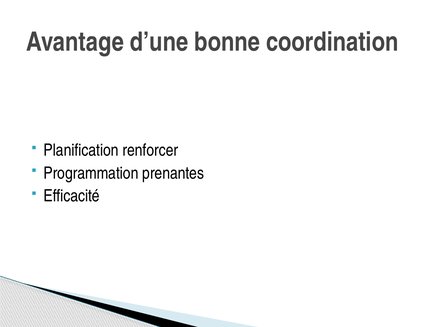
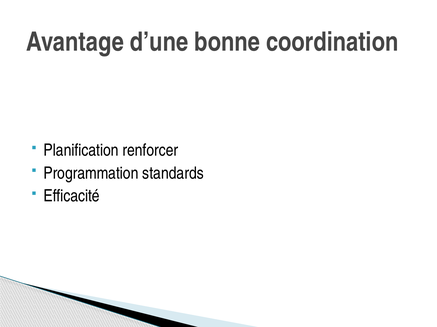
prenantes: prenantes -> standards
